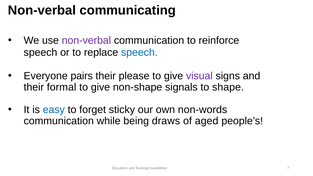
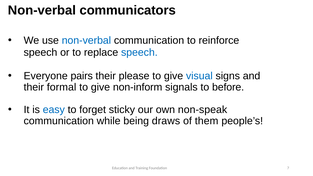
communicating: communicating -> communicators
non-verbal at (86, 40) colour: purple -> blue
visual colour: purple -> blue
non-shape: non-shape -> non-inform
shape: shape -> before
non-words: non-words -> non-speak
aged: aged -> them
